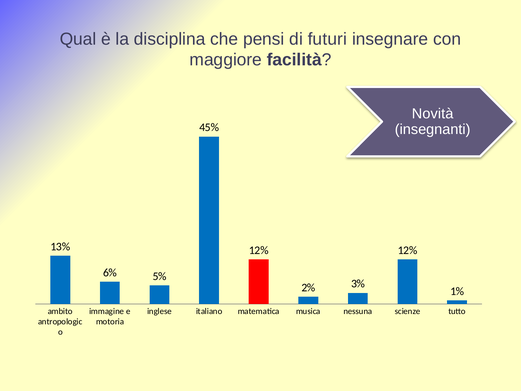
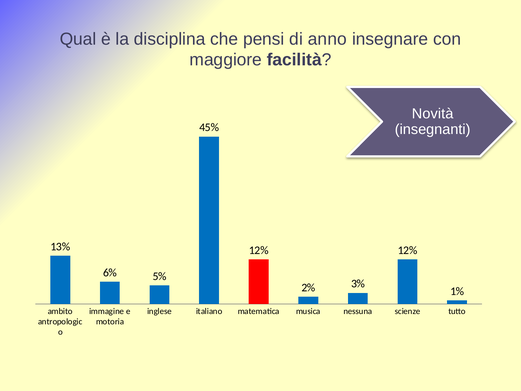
futuri: futuri -> anno
